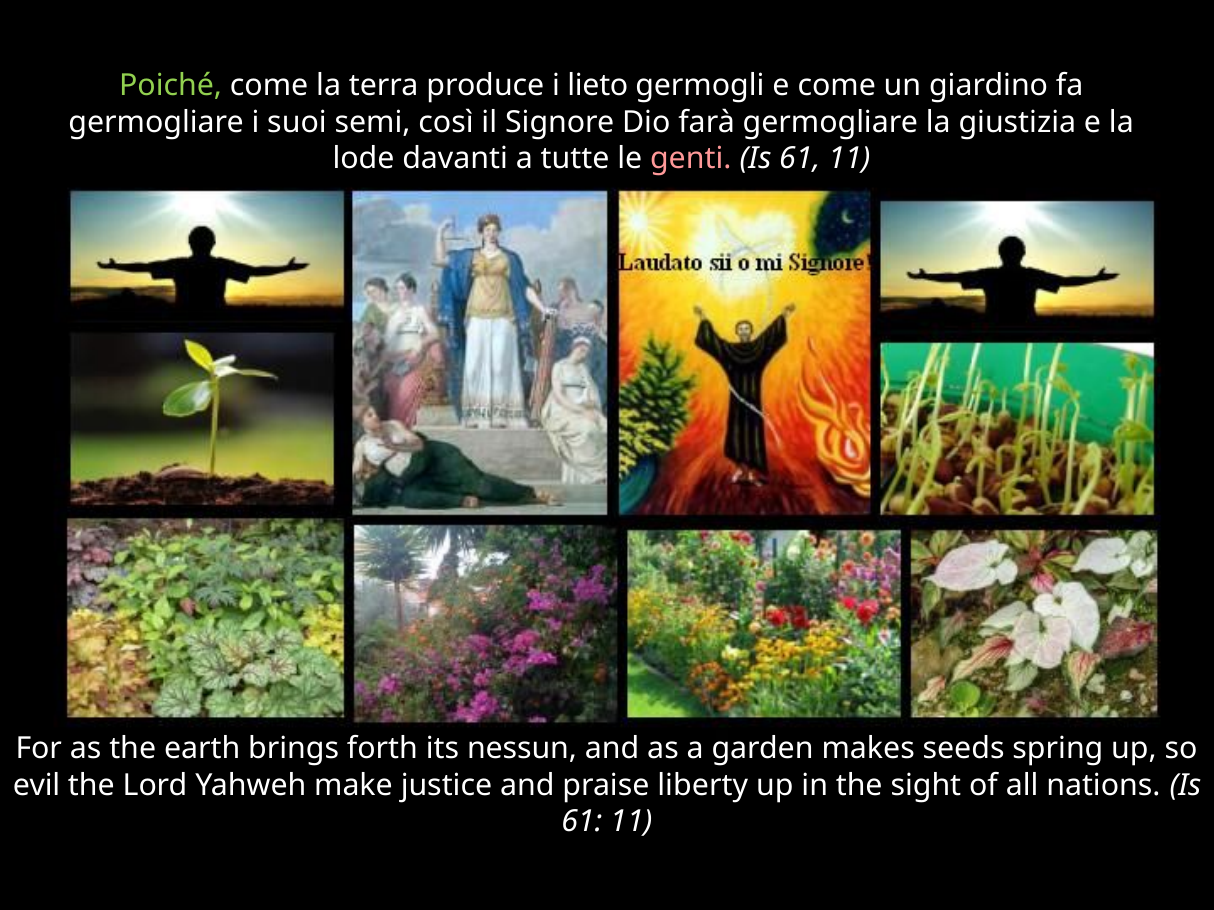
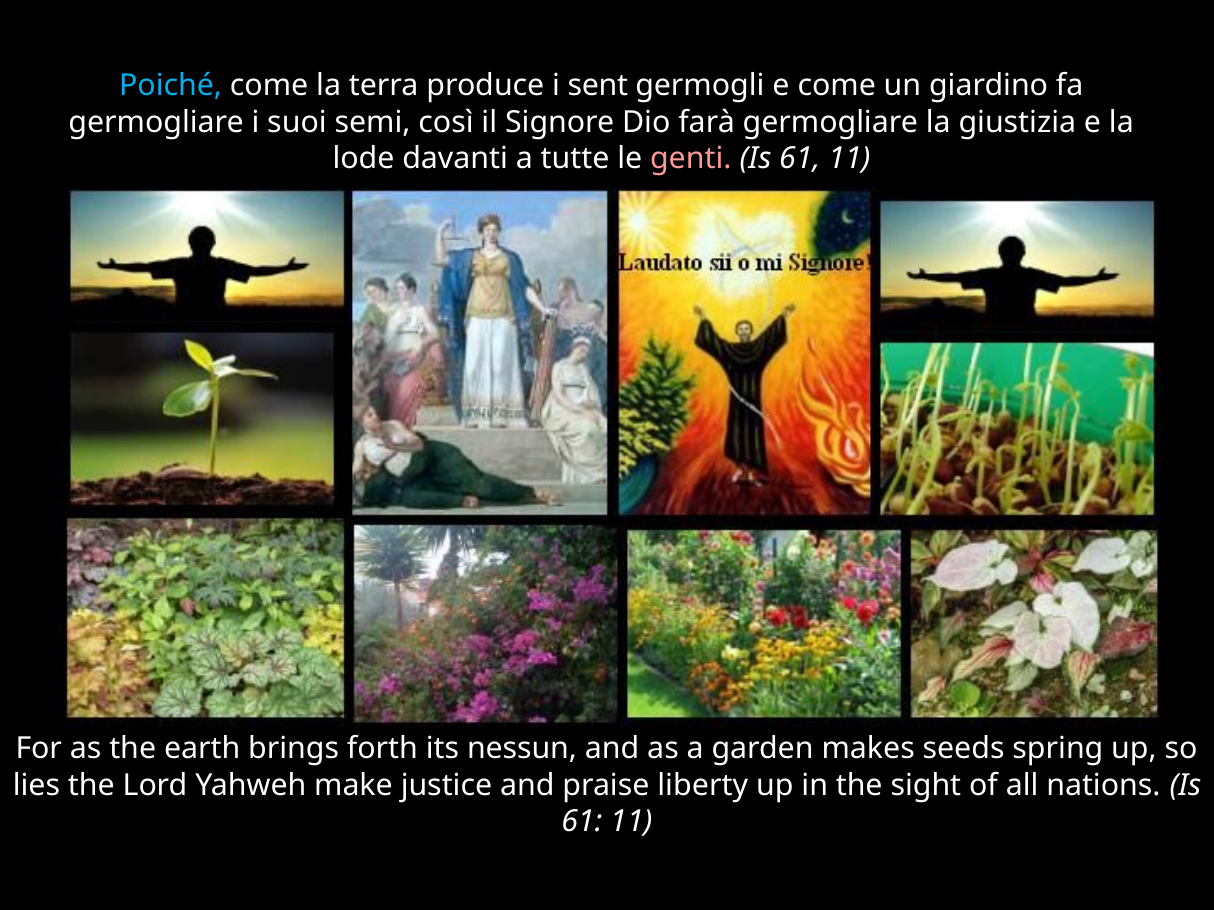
Poiché colour: light green -> light blue
lieto: lieto -> sent
evil: evil -> lies
